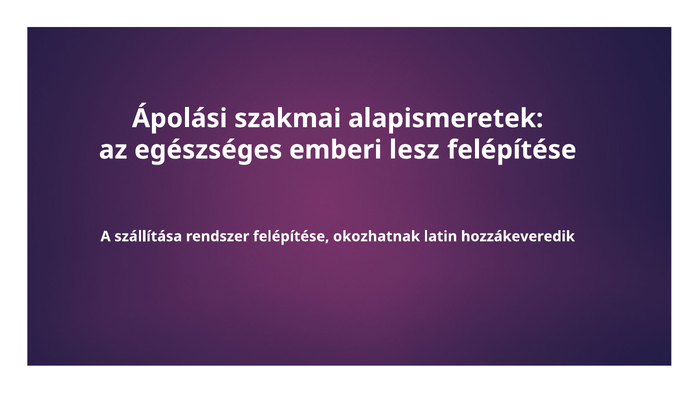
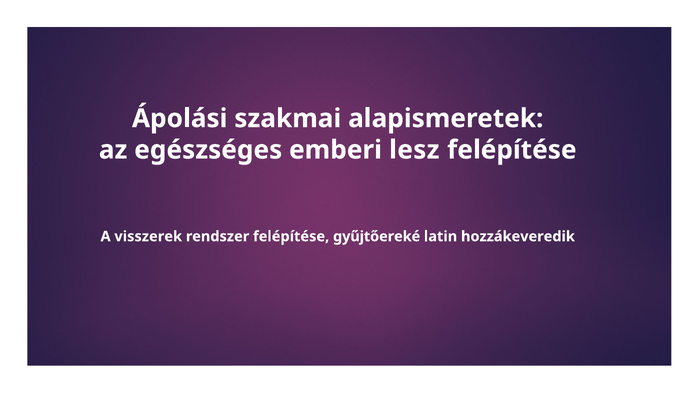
szállítása: szállítása -> visszerek
okozhatnak: okozhatnak -> gyűjtőereké
